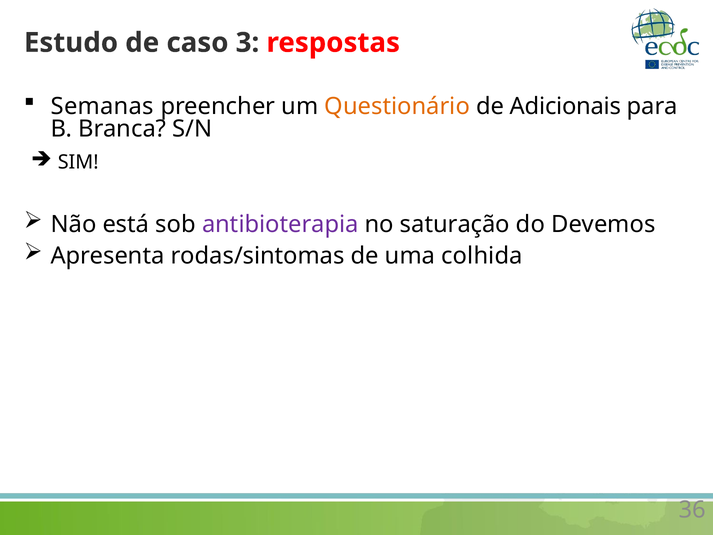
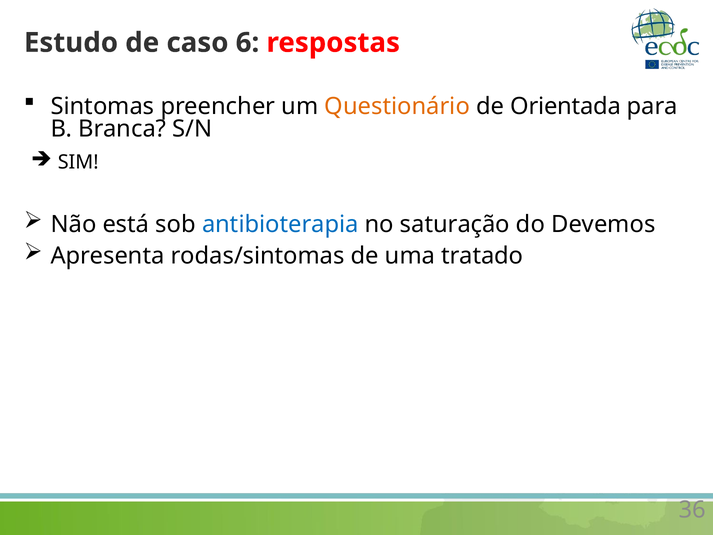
3: 3 -> 6
Semanas: Semanas -> Sintomas
Adicionais: Adicionais -> Orientada
antibioterapia colour: purple -> blue
colhida: colhida -> tratado
